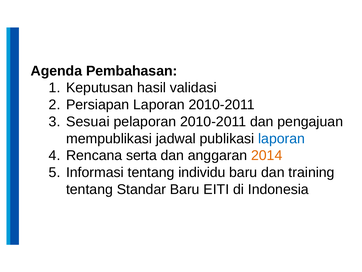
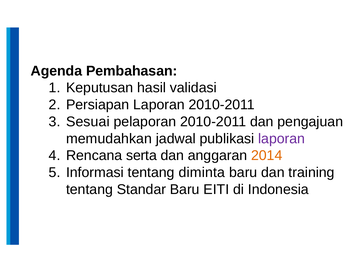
mempublikasi: mempublikasi -> memudahkan
laporan at (282, 138) colour: blue -> purple
individu: individu -> diminta
